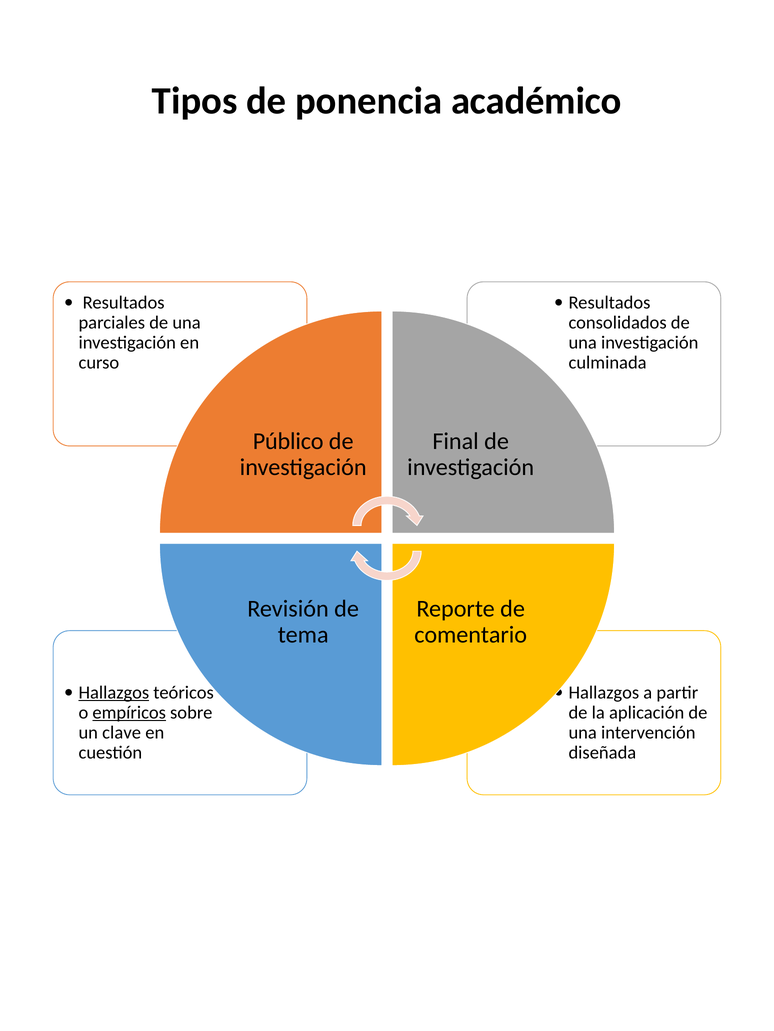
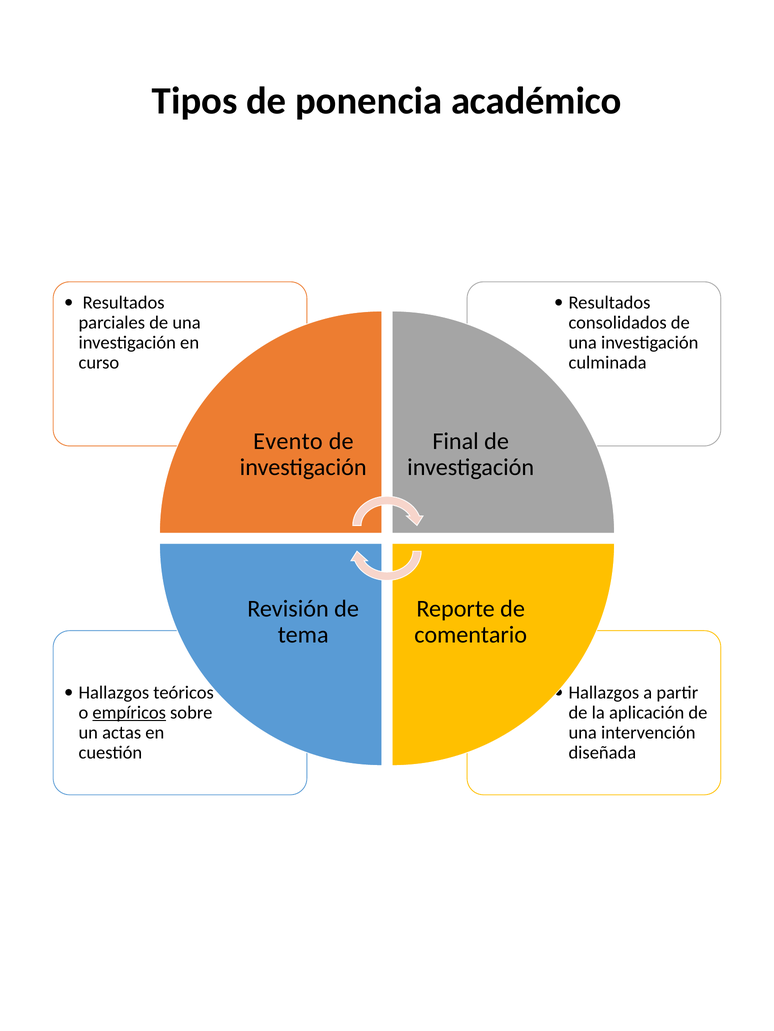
Público: Público -> Evento
Hallazgos at (114, 693) underline: present -> none
clave: clave -> actas
